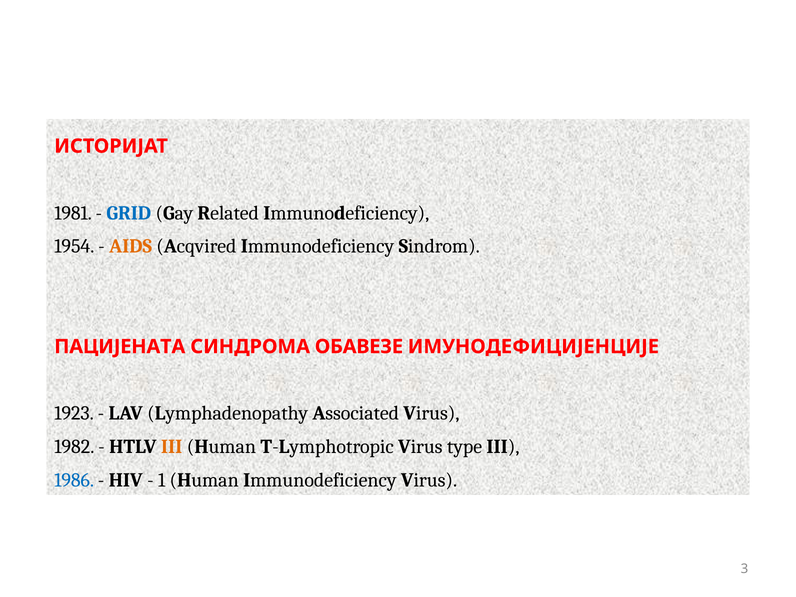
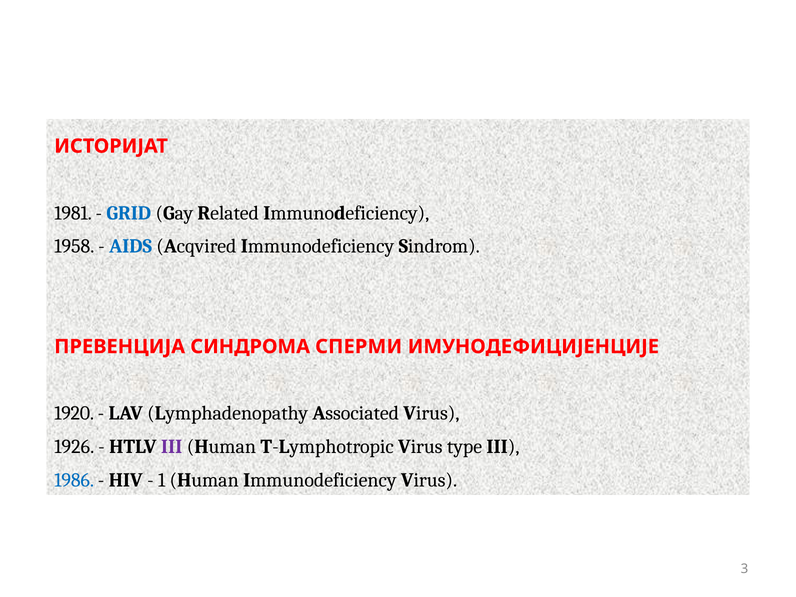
1954: 1954 -> 1958
AIDS colour: orange -> blue
ПАЦИЈЕНАТА: ПАЦИЈЕНАТА -> ПРЕВЕНЦИЈА
ОБАВЕЗЕ: ОБАВЕЗЕ -> СПЕРМИ
1923: 1923 -> 1920
1982: 1982 -> 1926
III at (172, 447) colour: orange -> purple
